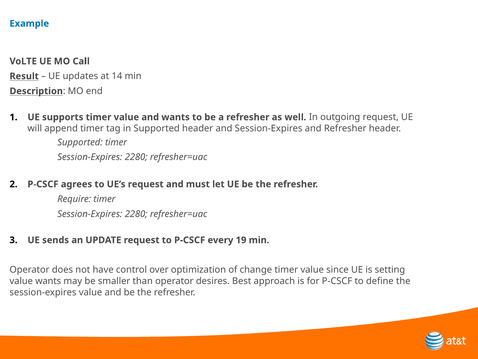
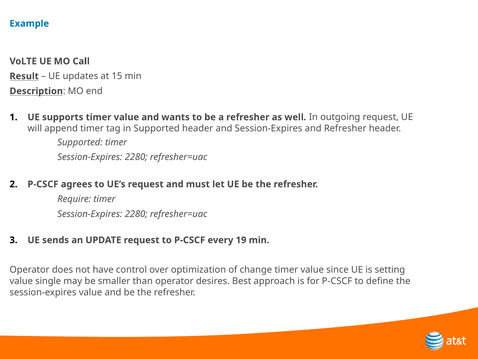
14: 14 -> 15
value wants: wants -> single
